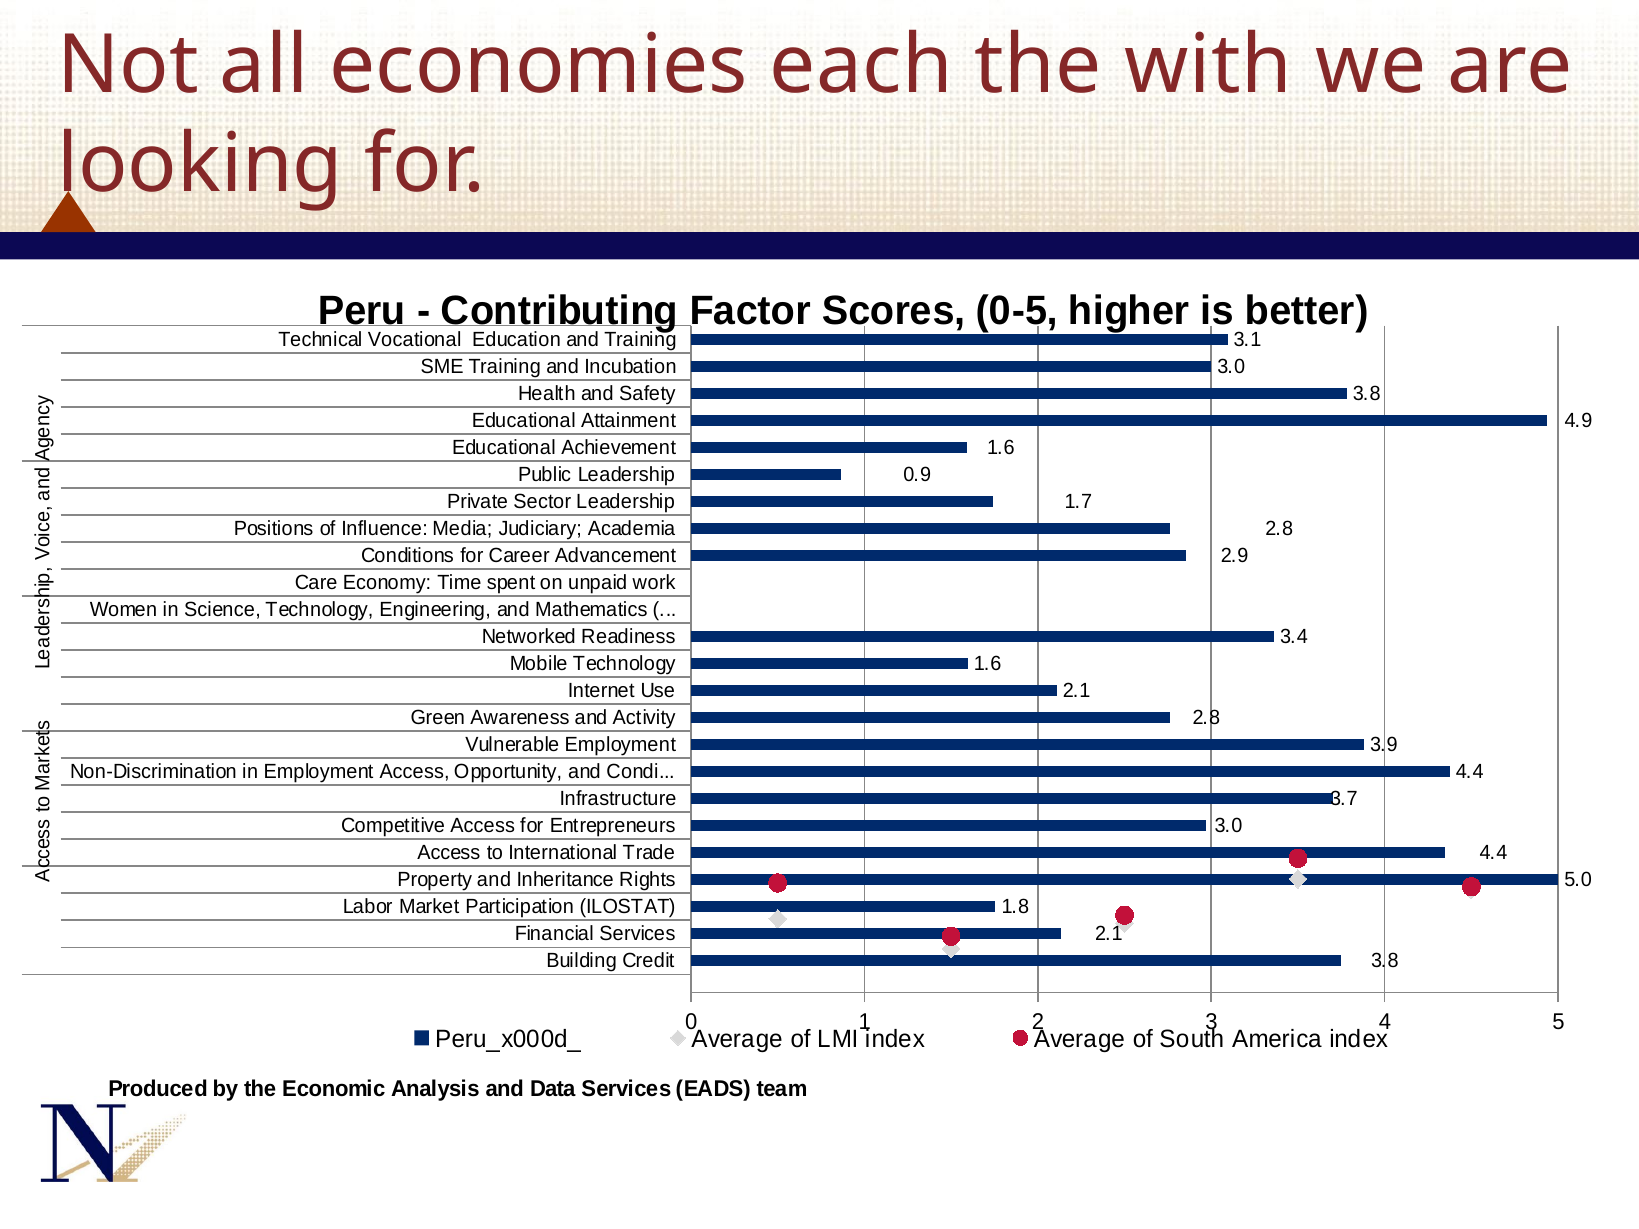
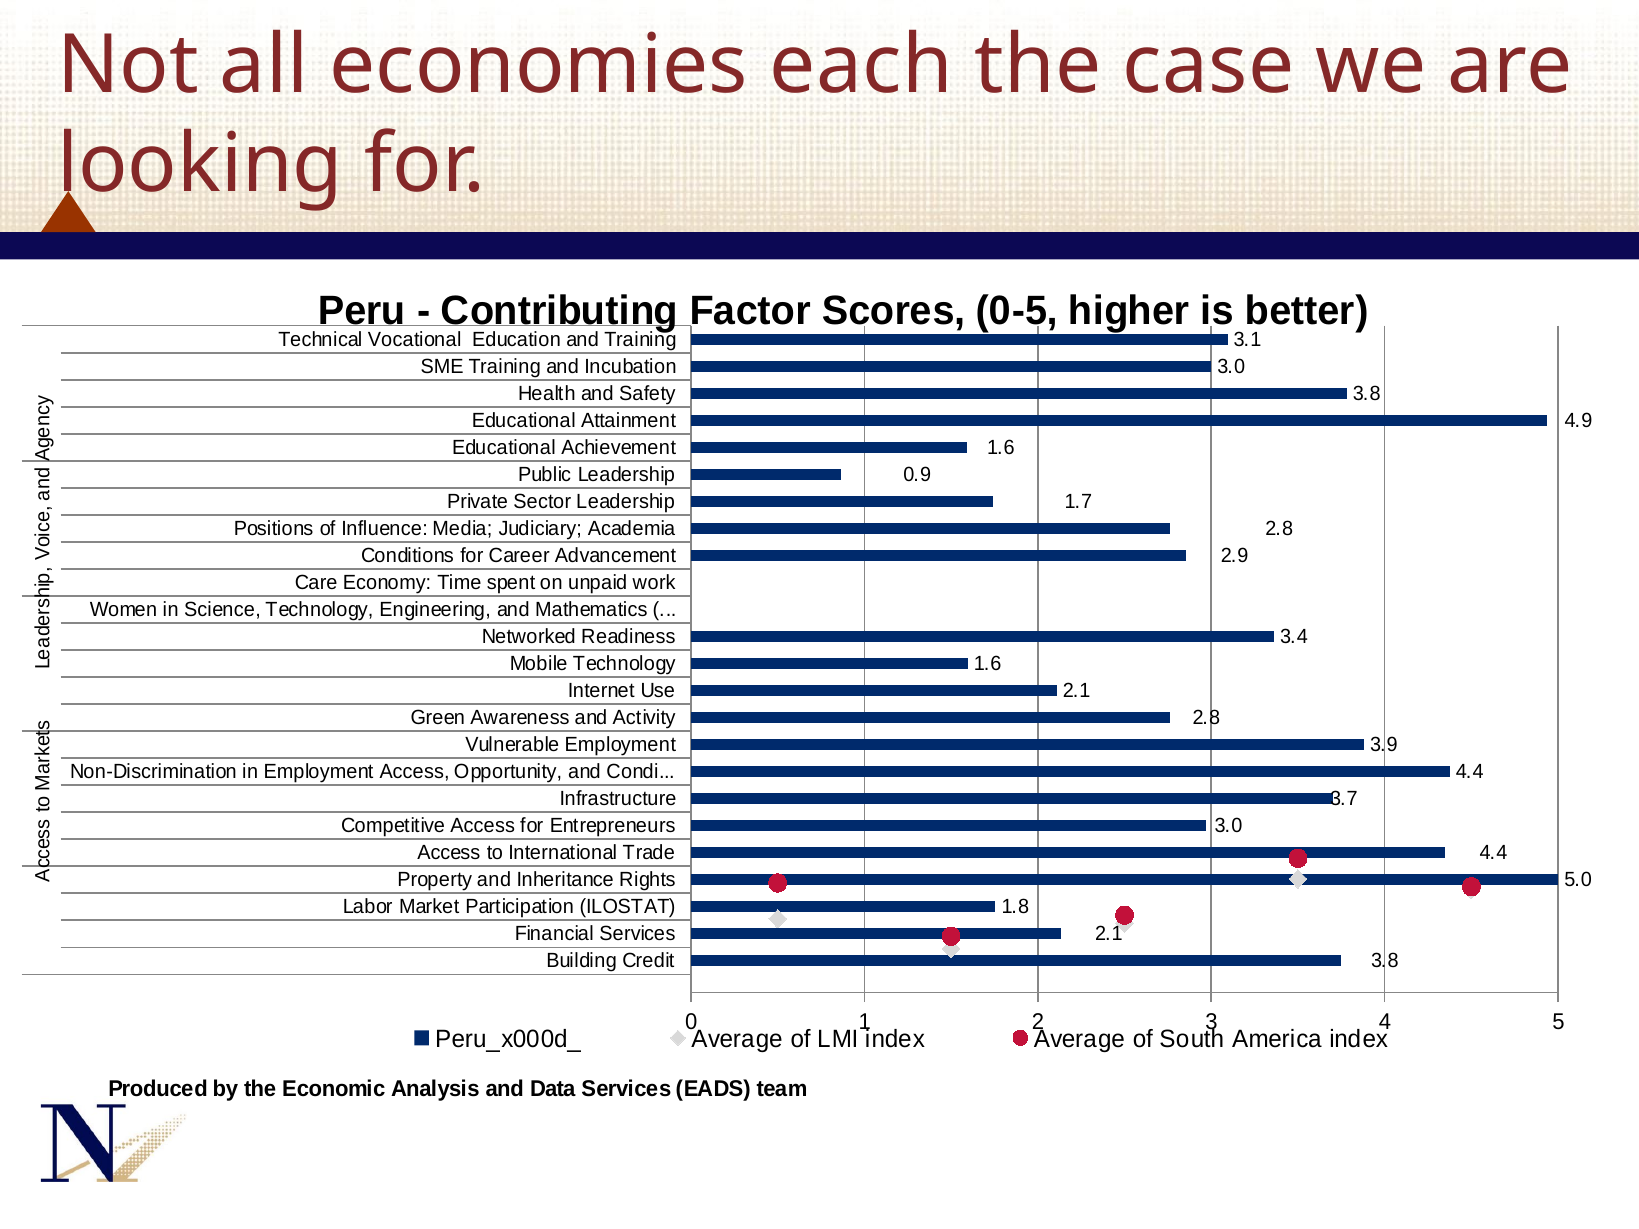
with: with -> case
